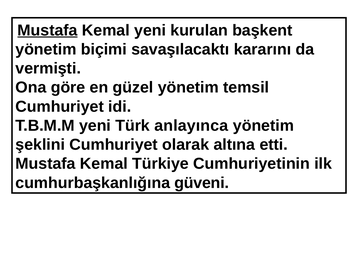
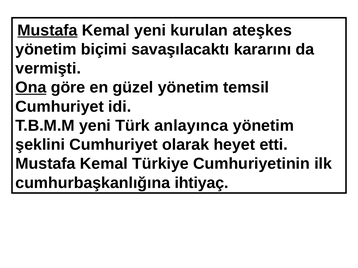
başkent: başkent -> ateşkes
Ona underline: none -> present
altına: altına -> heyet
güveni: güveni -> ihtiyaç
